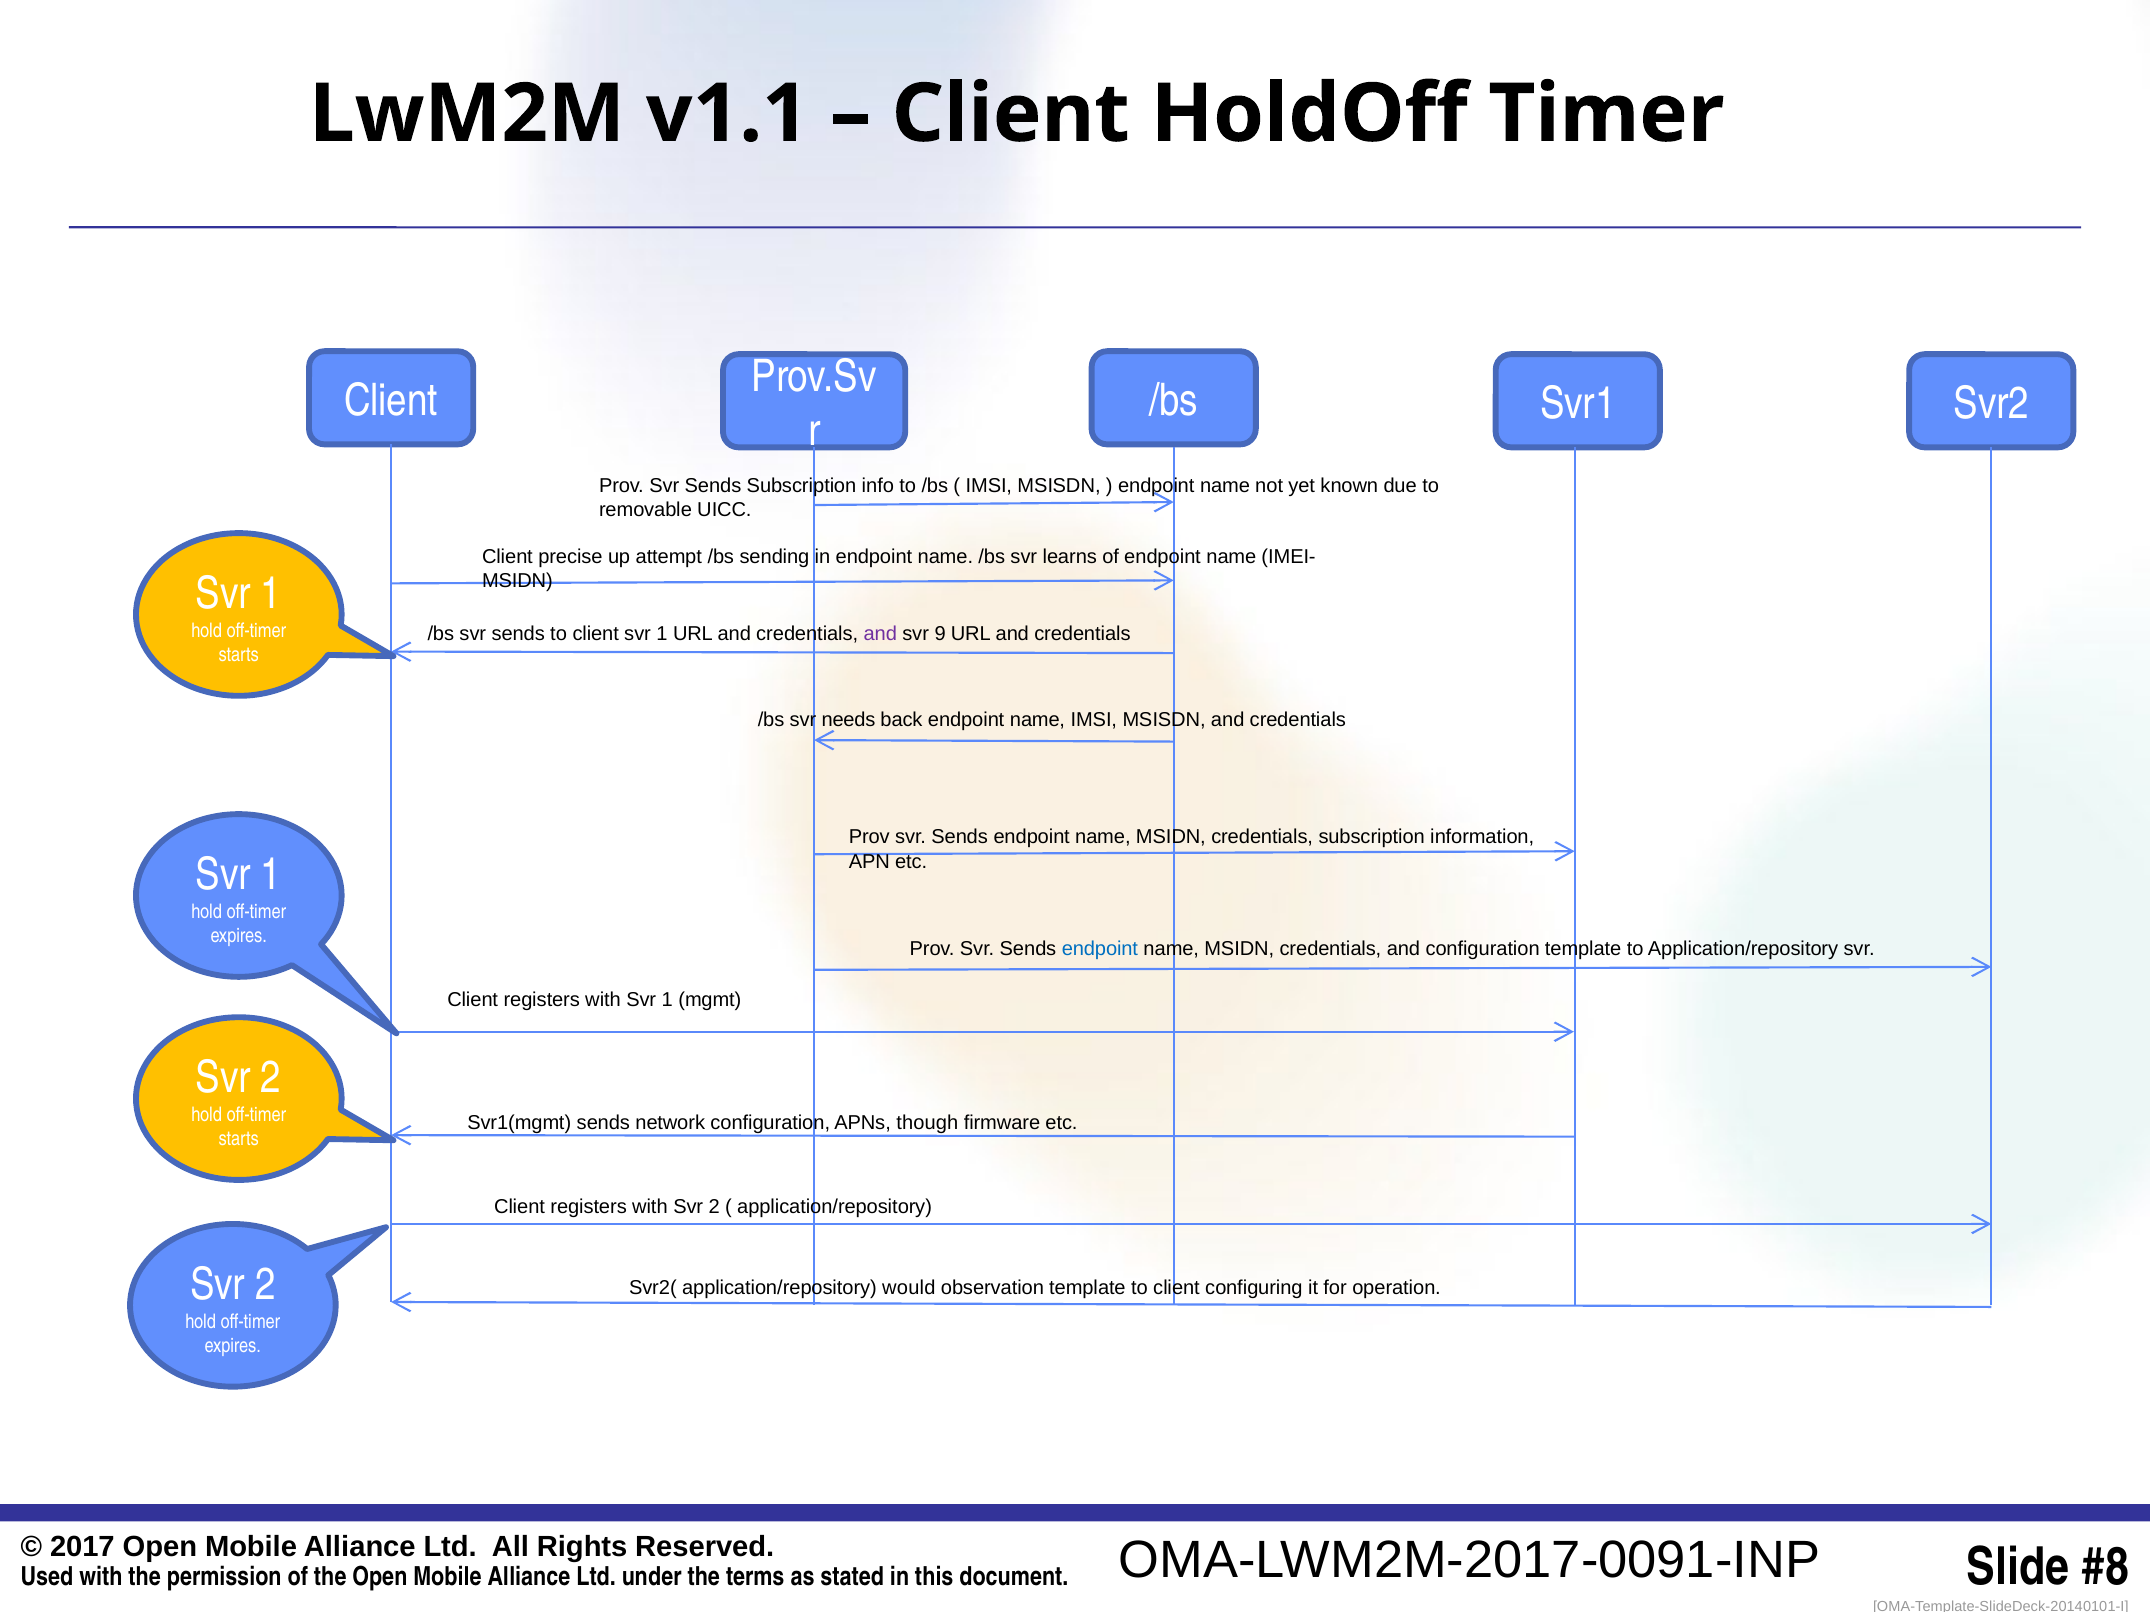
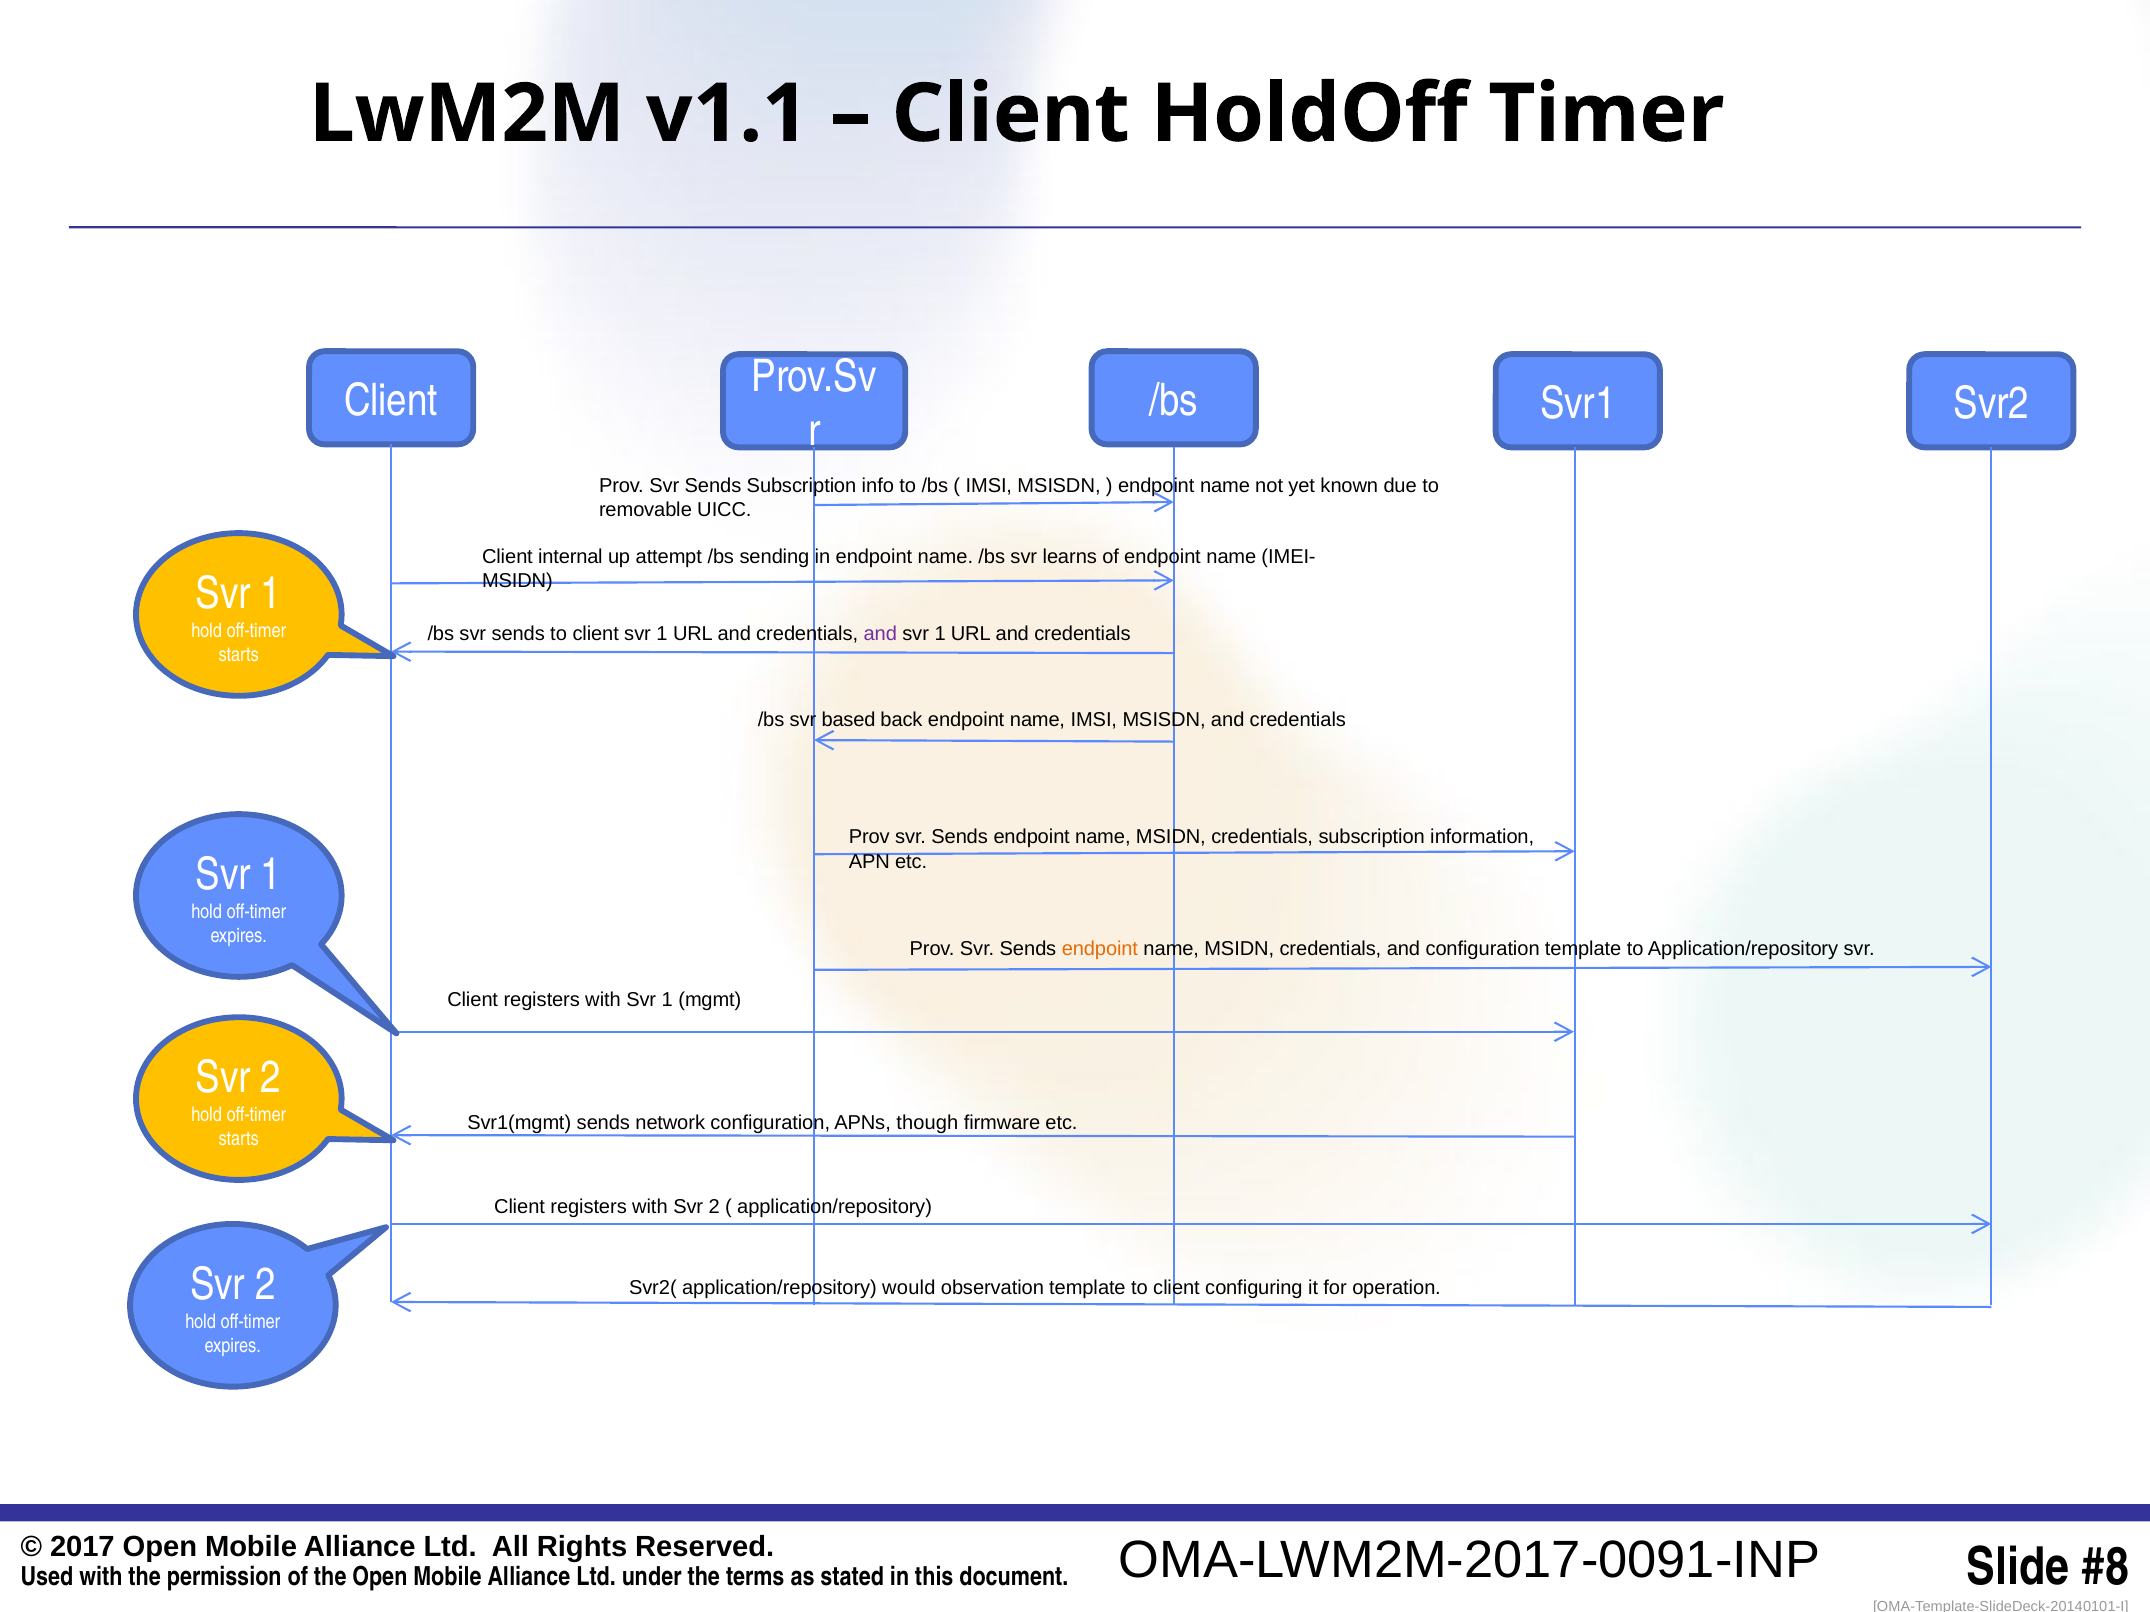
precise: precise -> internal
9 at (940, 634): 9 -> 1
needs: needs -> based
endpoint at (1100, 950) colour: blue -> orange
